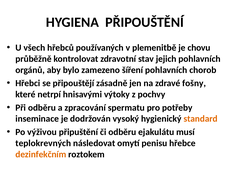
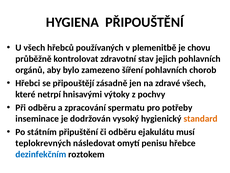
zdravé fošny: fošny -> všech
výživou: výživou -> státním
dezinfekčním colour: orange -> blue
